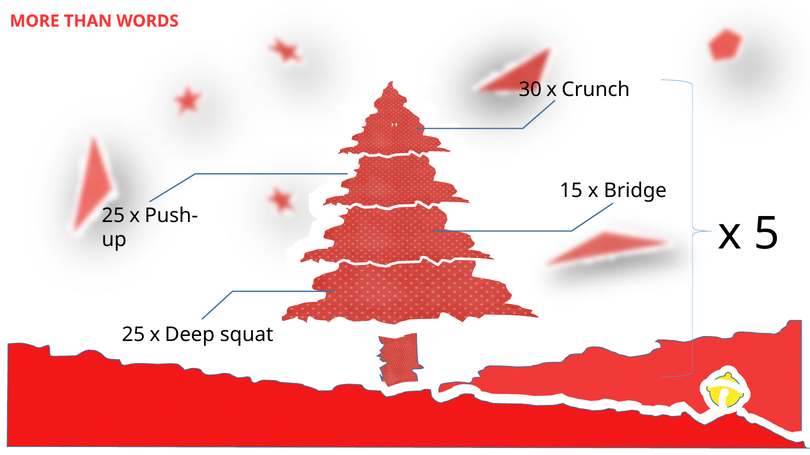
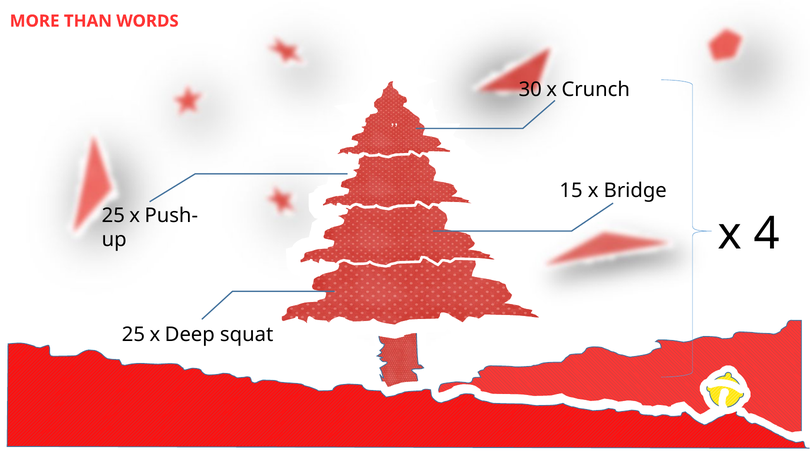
5: 5 -> 4
